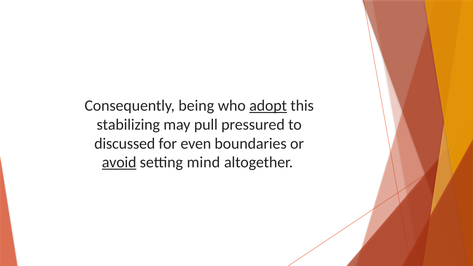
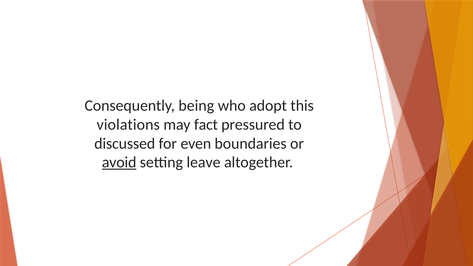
adopt underline: present -> none
stabilizing: stabilizing -> violations
pull: pull -> fact
mind: mind -> leave
